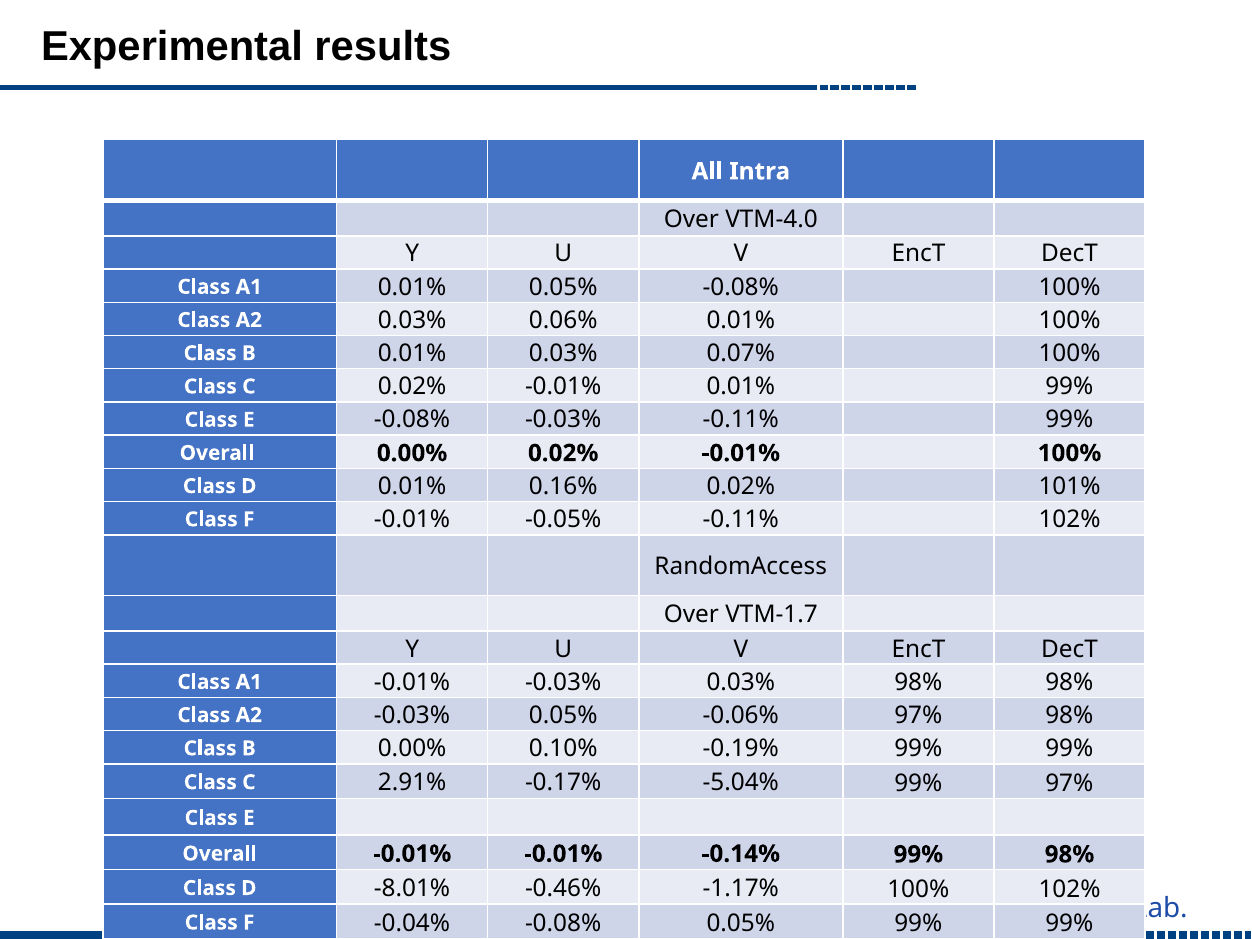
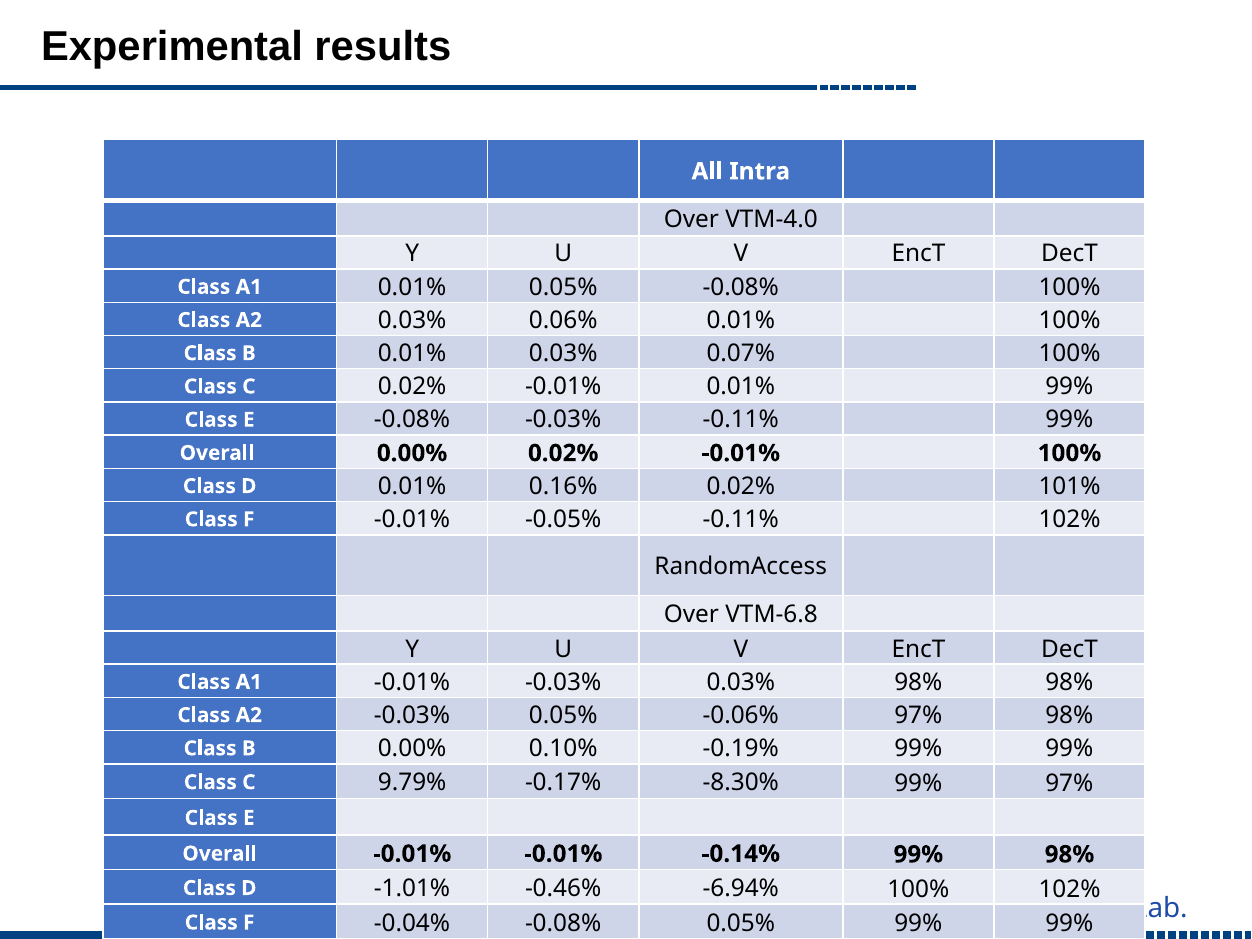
VTM-1.7: VTM-1.7 -> VTM-6.8
2.91%: 2.91% -> 9.79%
-5.04%: -5.04% -> -8.30%
-8.01%: -8.01% -> -1.01%
-1.17%: -1.17% -> -6.94%
